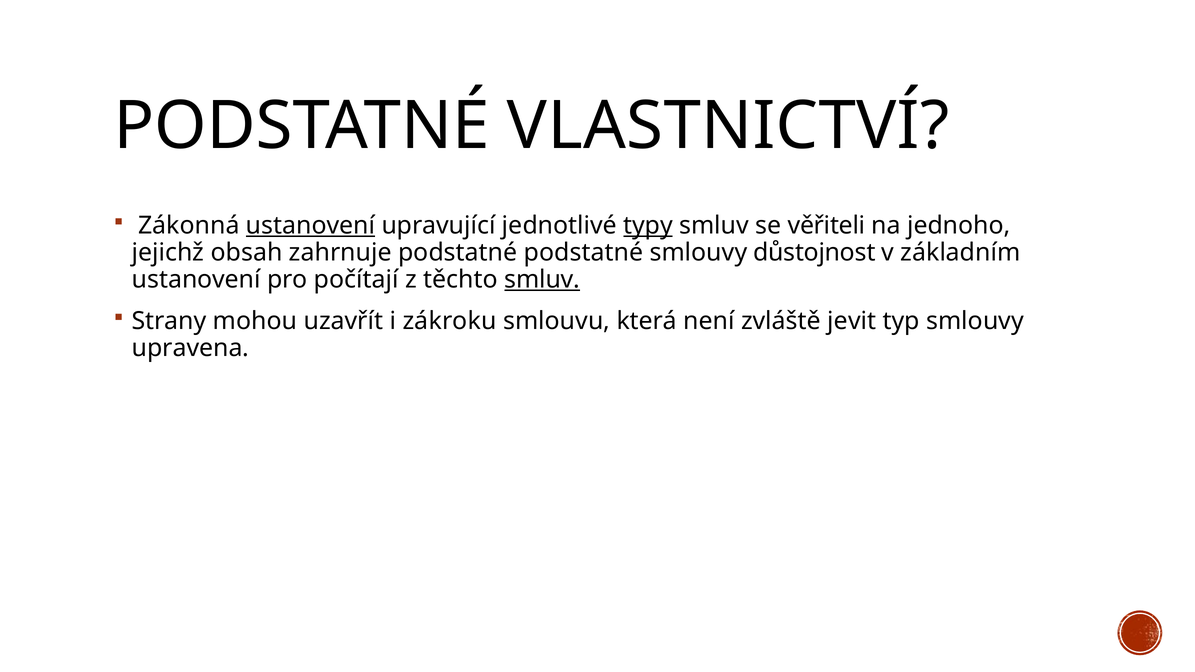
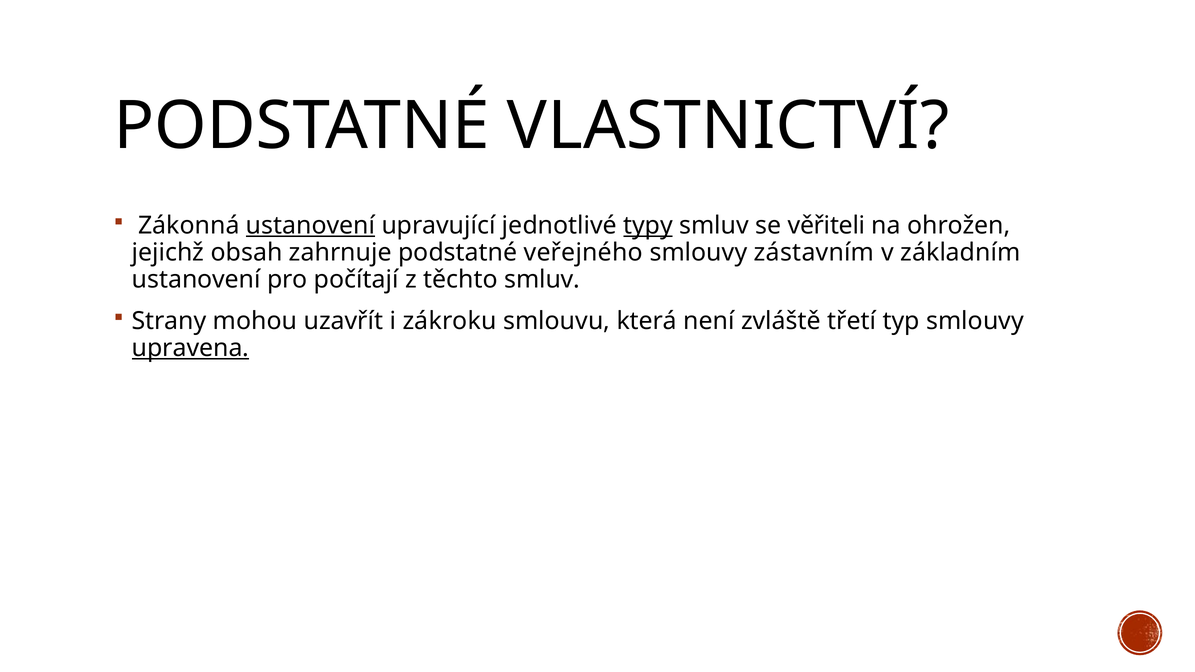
jednoho: jednoho -> ohrožen
podstatné podstatné: podstatné -> veřejného
důstojnost: důstojnost -> zástavním
smluv at (542, 279) underline: present -> none
jevit: jevit -> třetí
upravena underline: none -> present
